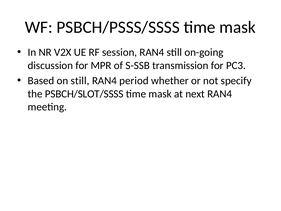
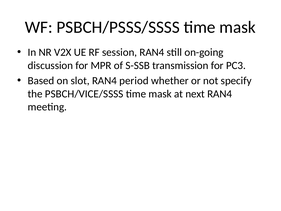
on still: still -> slot
PSBCH/SLOT/SSSS: PSBCH/SLOT/SSSS -> PSBCH/VICE/SSSS
